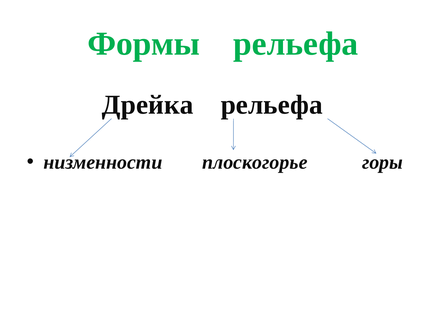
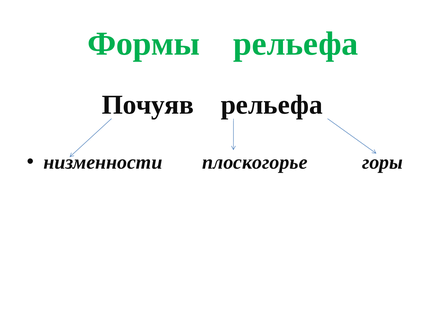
Дрейка: Дрейка -> Почуяв
